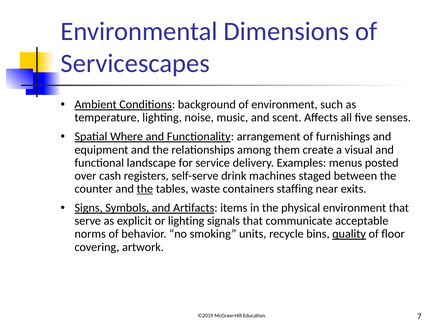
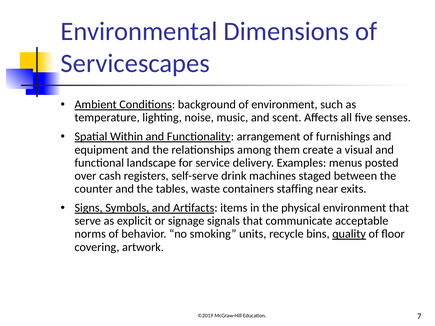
Where: Where -> Within
the at (145, 189) underline: present -> none
or lighting: lighting -> signage
